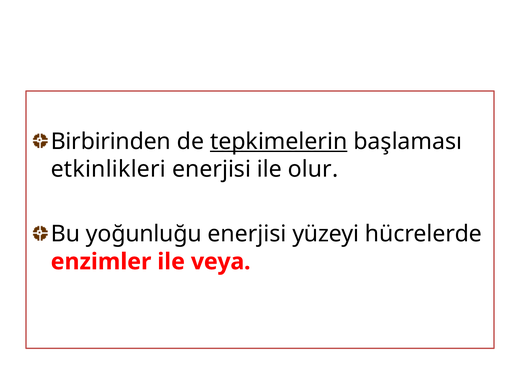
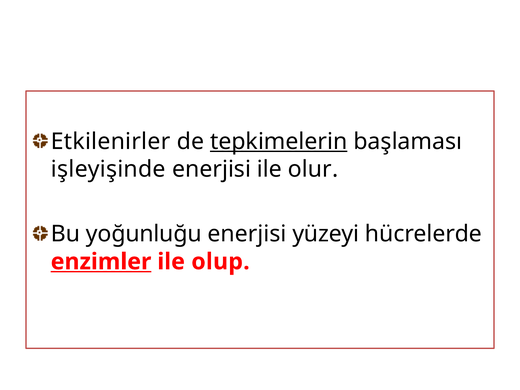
Birbirinden: Birbirinden -> Etkilenirler
etkinlikleri: etkinlikleri -> işleyişinde
enzimler underline: none -> present
veya: veya -> olup
